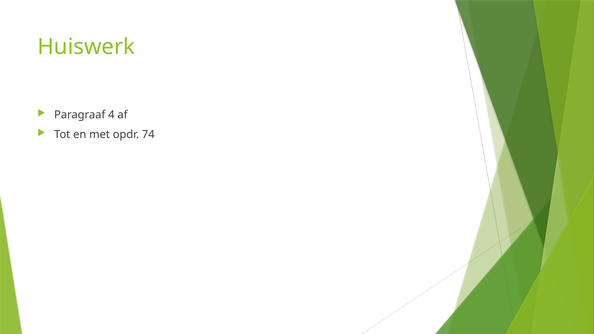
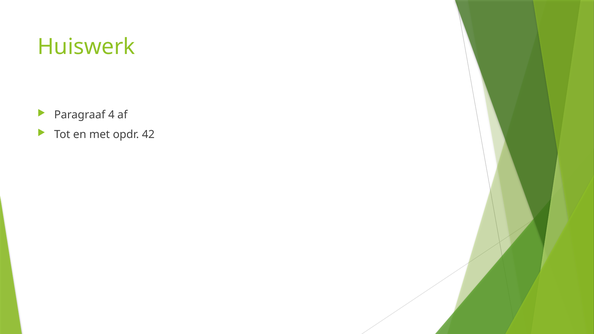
74: 74 -> 42
